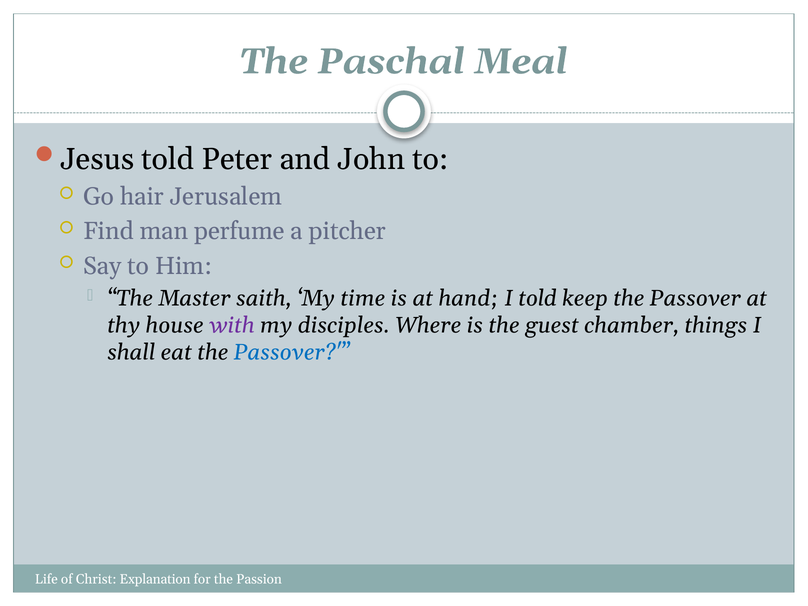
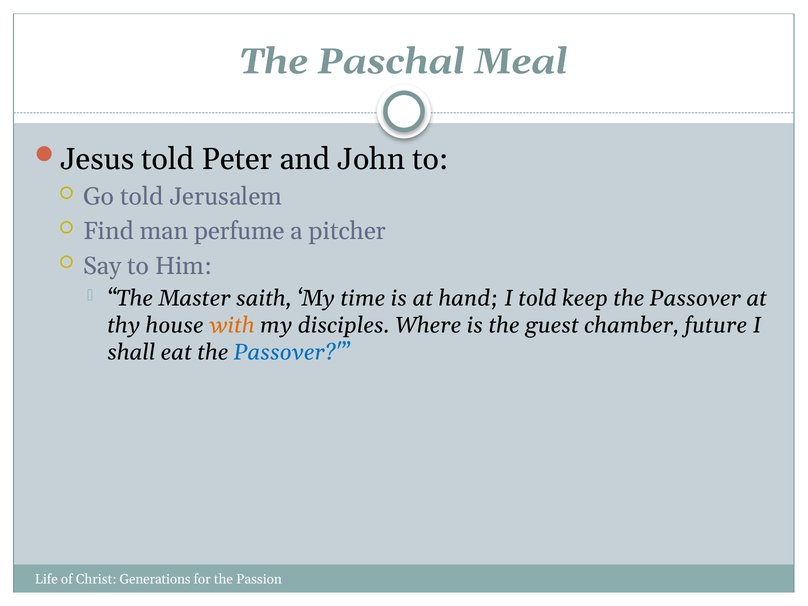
Go hair: hair -> told
with colour: purple -> orange
things: things -> future
Explanation: Explanation -> Generations
